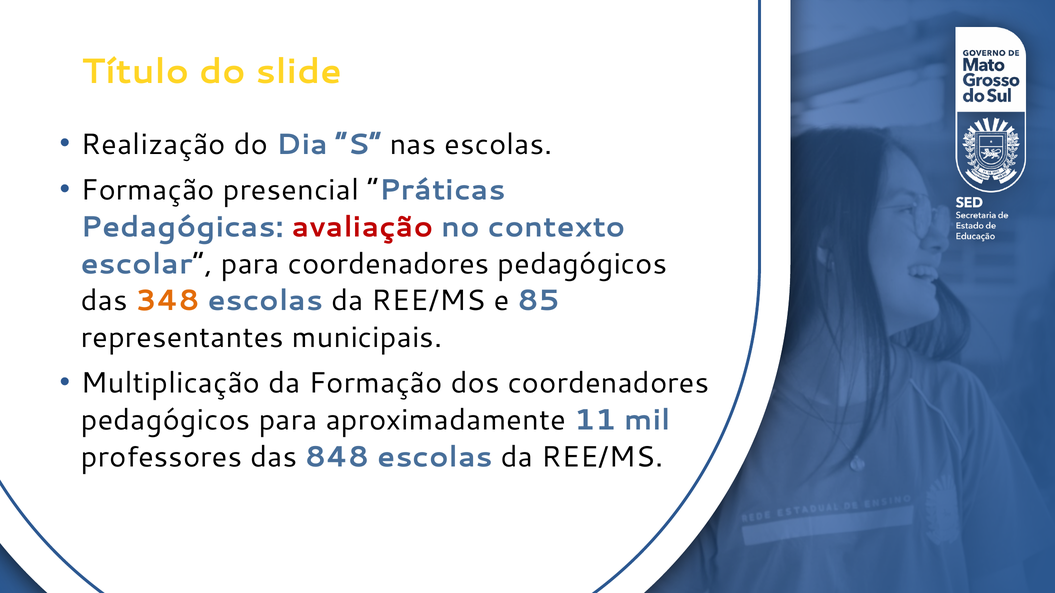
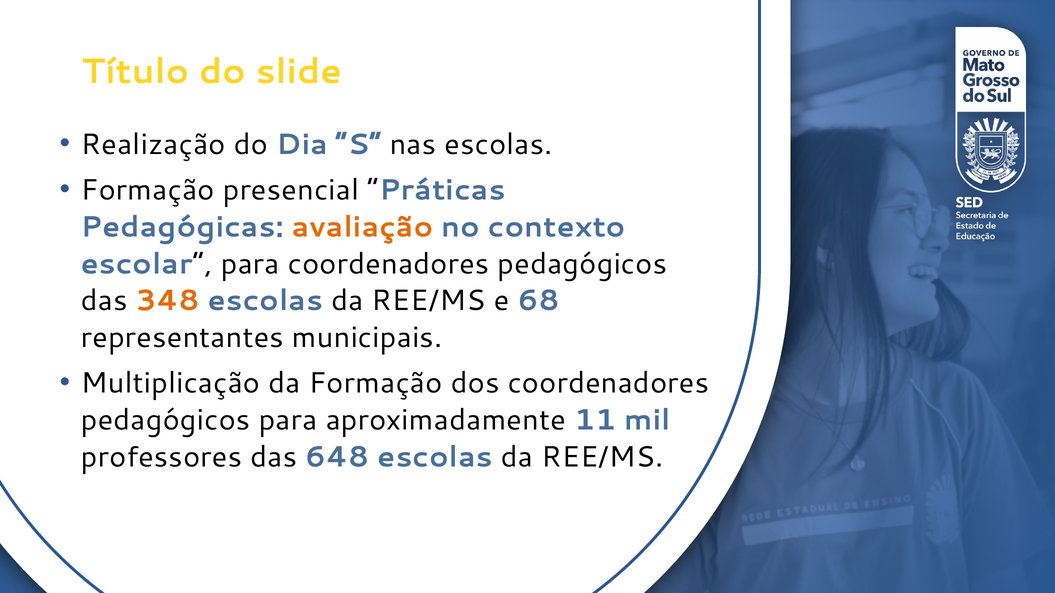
avaliação colour: red -> orange
85: 85 -> 68
848: 848 -> 648
